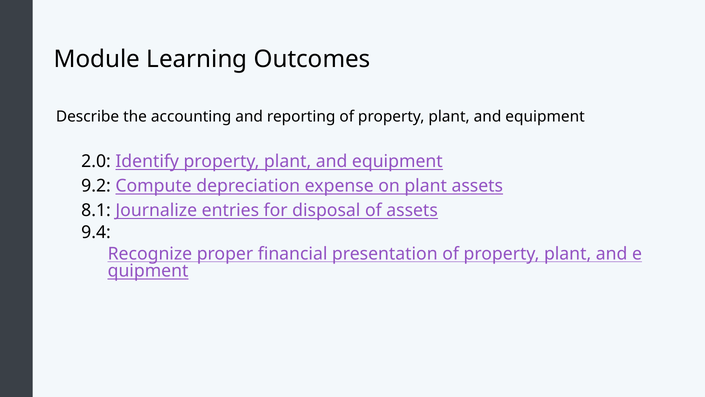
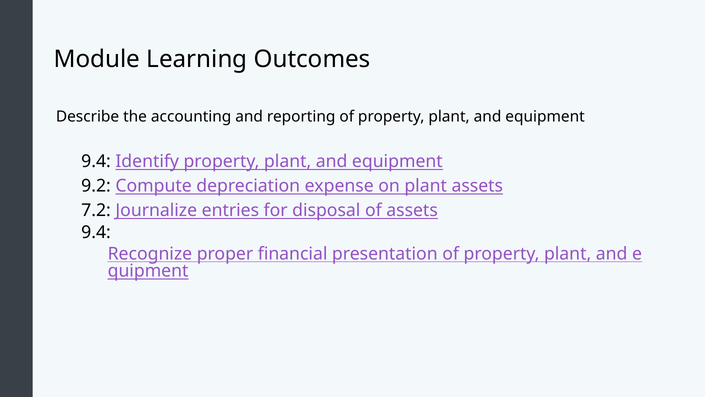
2.0 at (96, 161): 2.0 -> 9.4
8.1: 8.1 -> 7.2
